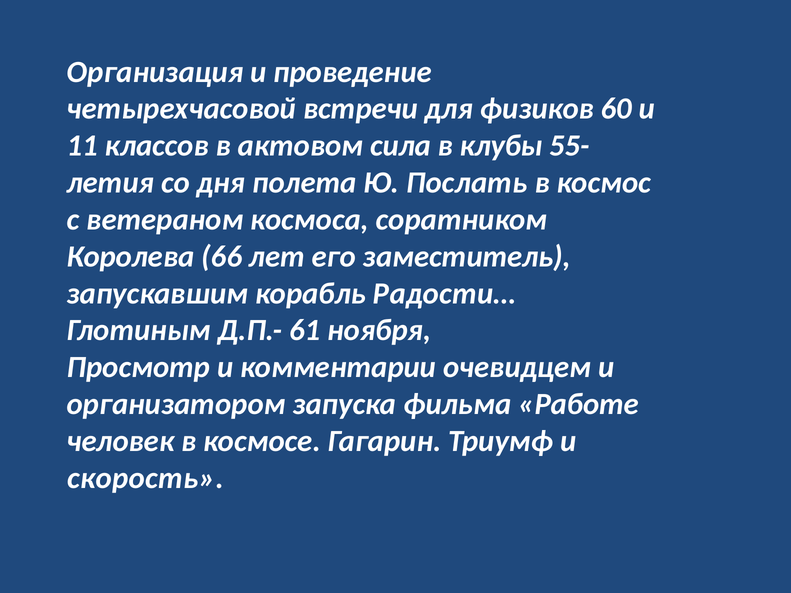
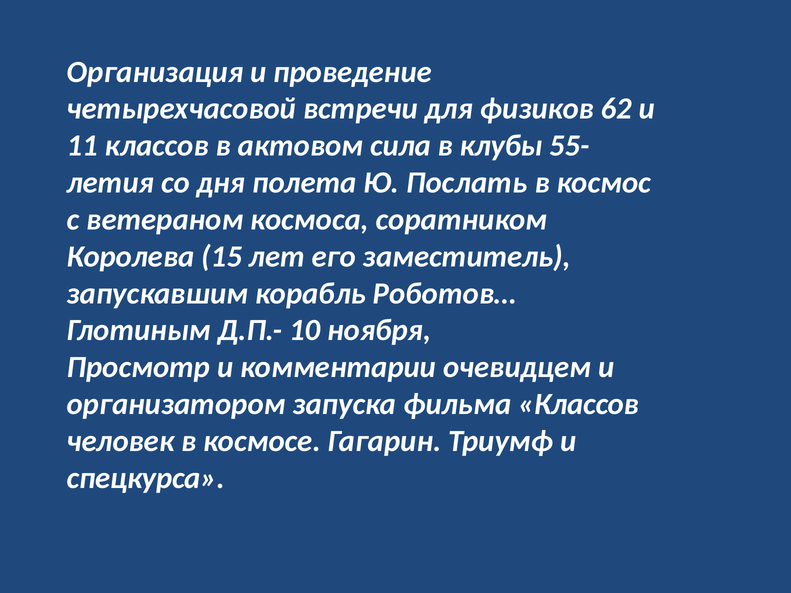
60: 60 -> 62
66: 66 -> 15
Радости…: Радости… -> Роботов…
61: 61 -> 10
фильма Работе: Работе -> Классов
скорость: скорость -> спецкурса
